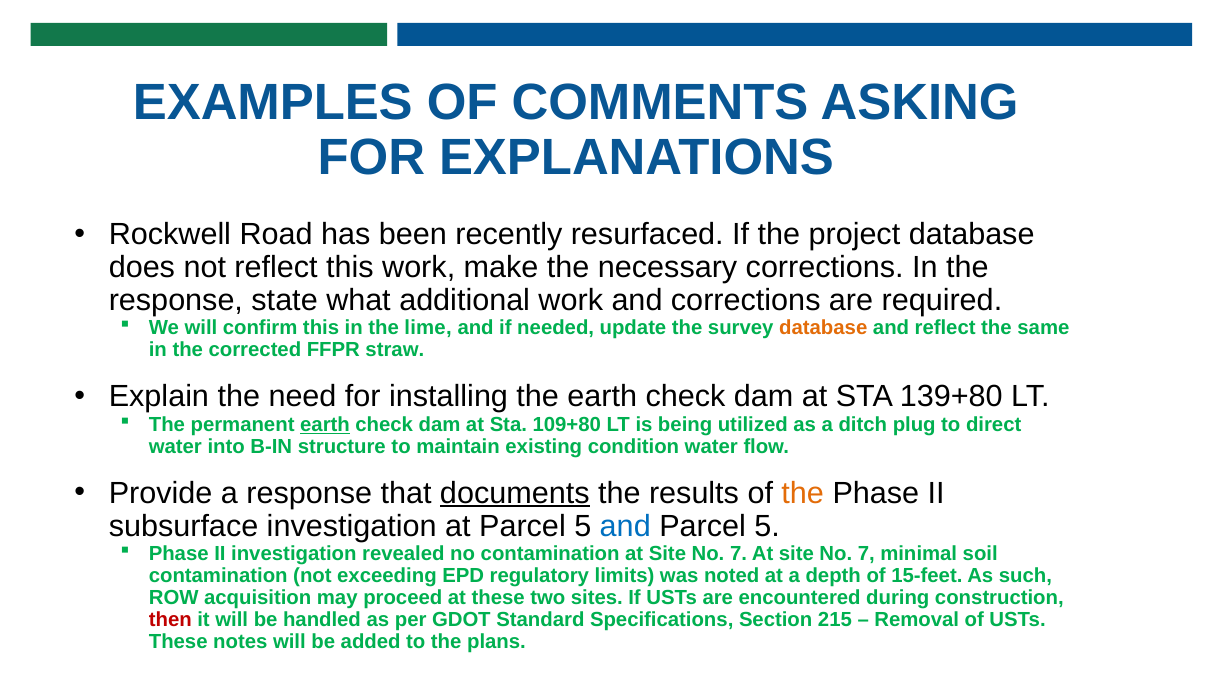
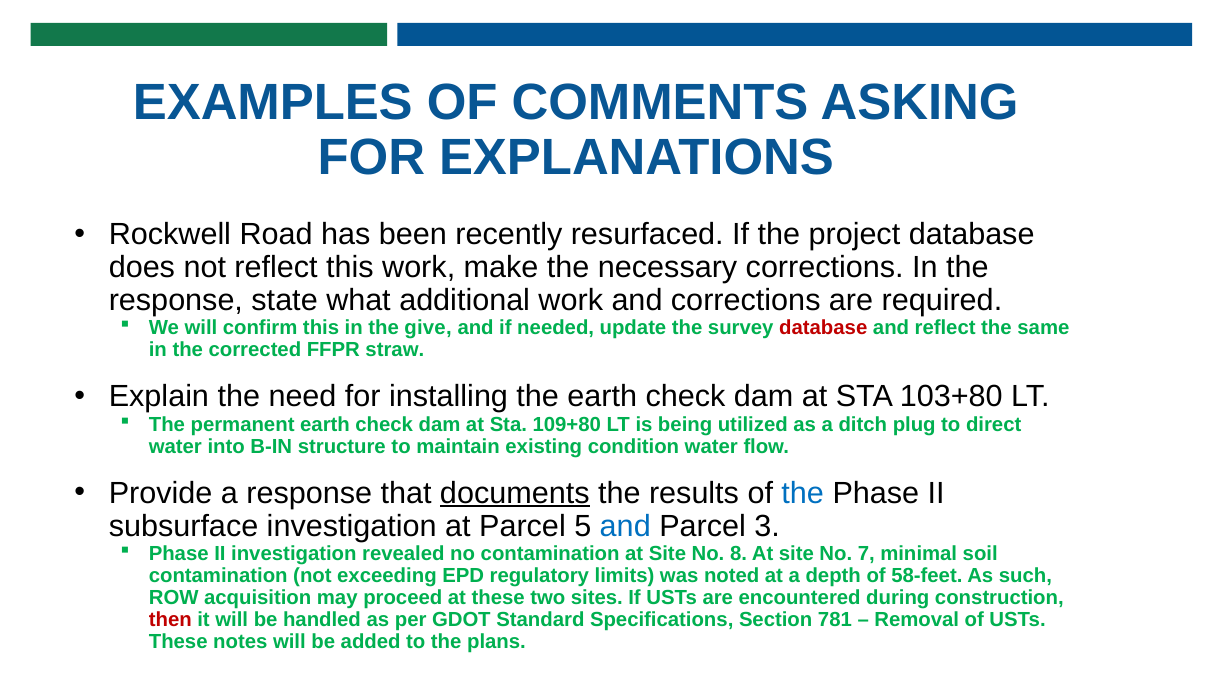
lime: lime -> give
database at (823, 328) colour: orange -> red
139+80: 139+80 -> 103+80
earth at (325, 424) underline: present -> none
the at (803, 493) colour: orange -> blue
5 at (767, 526): 5 -> 3
7 at (738, 554): 7 -> 8
15-feet: 15-feet -> 58-feet
215: 215 -> 781
